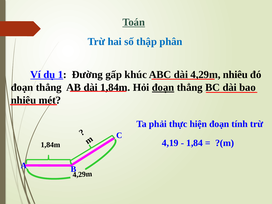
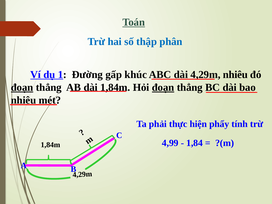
đoạn at (22, 87) underline: none -> present
hiện đoạn: đoạn -> phẩy
4,19: 4,19 -> 4,99
